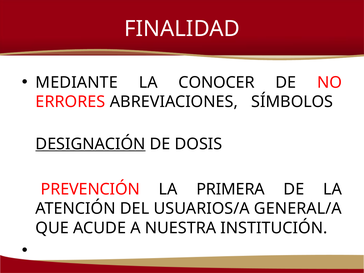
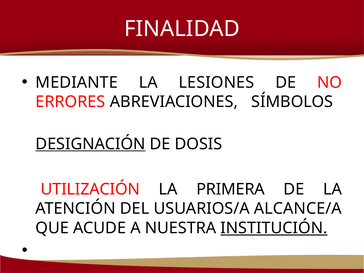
CONOCER: CONOCER -> LESIONES
PREVENCIÓN: PREVENCIÓN -> UTILIZACIÓN
GENERAL/A: GENERAL/A -> ALCANCE/A
INSTITUCIÓN underline: none -> present
